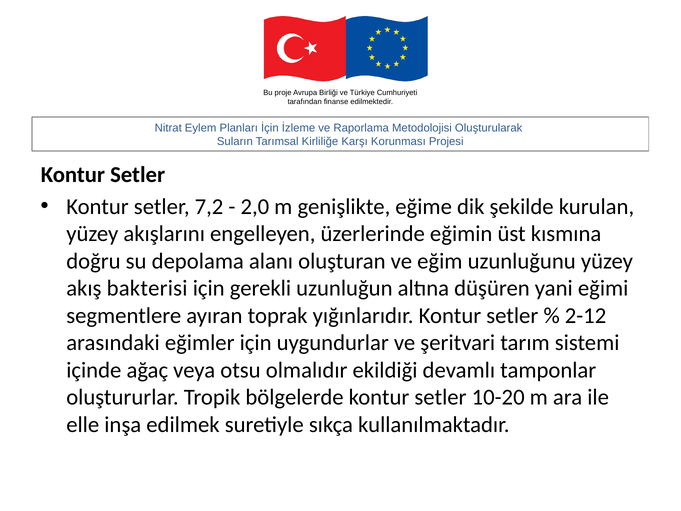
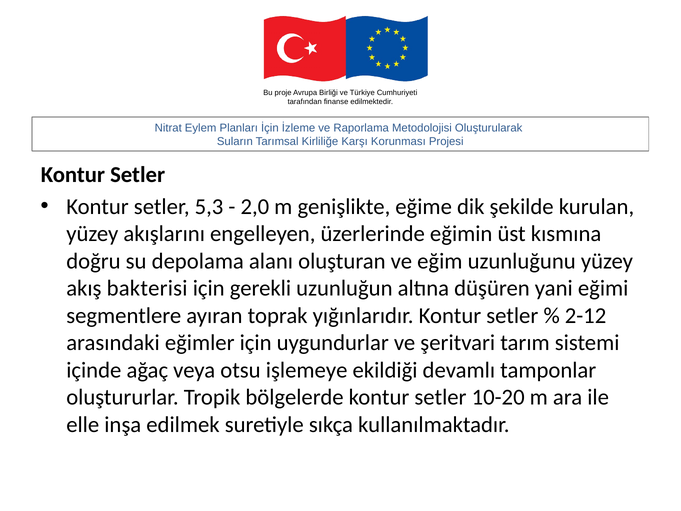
7,2: 7,2 -> 5,3
olmalıdır: olmalıdır -> işlemeye
